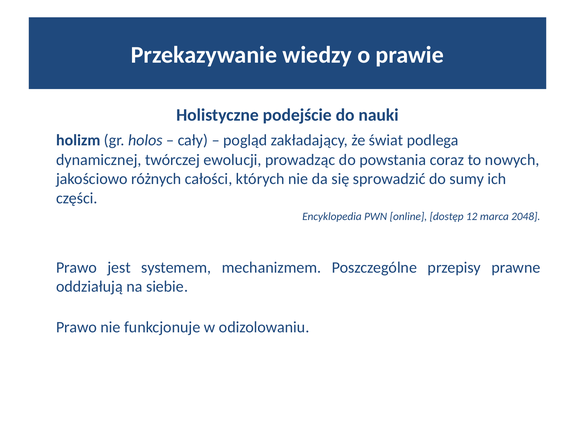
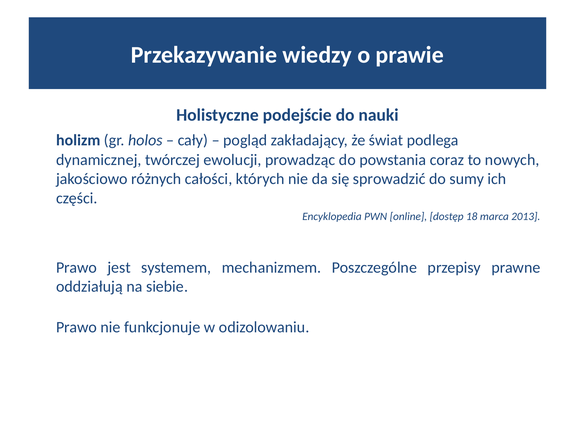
12: 12 -> 18
2048: 2048 -> 2013
